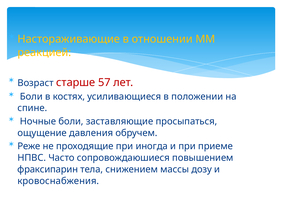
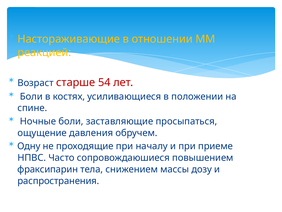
57: 57 -> 54
Реже: Реже -> Одну
иногда: иногда -> началу
кровоснабжения: кровоснабжения -> распространения
